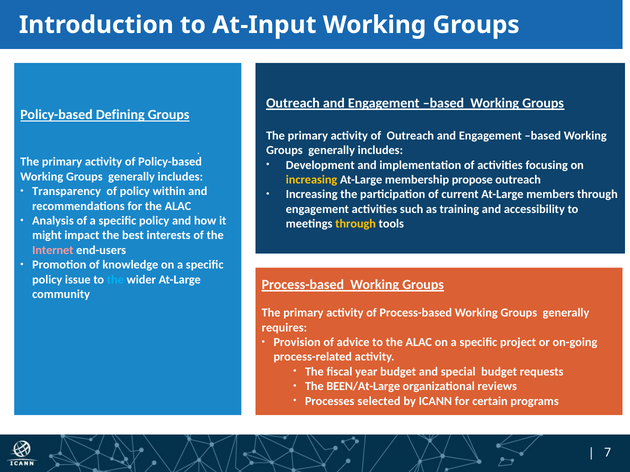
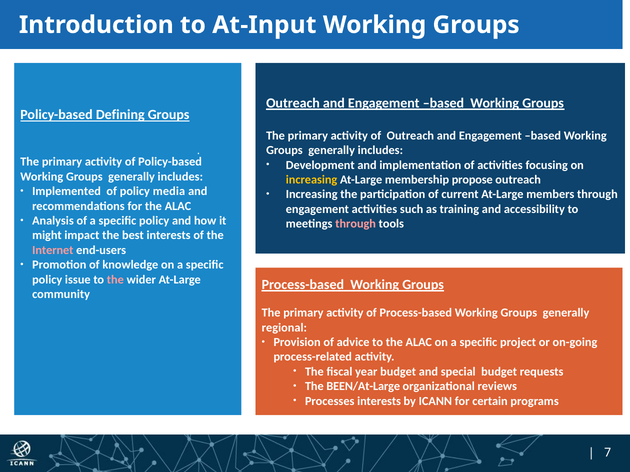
Transparency: Transparency -> Implemented
within: within -> media
through at (356, 224) colour: yellow -> pink
the at (115, 280) colour: light blue -> pink
requires: requires -> regional
Processes selected: selected -> interests
